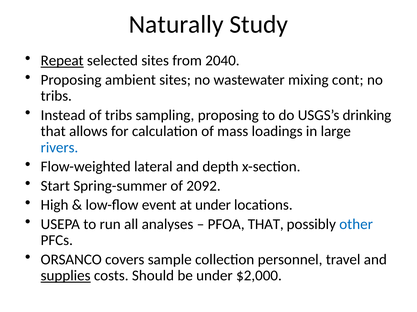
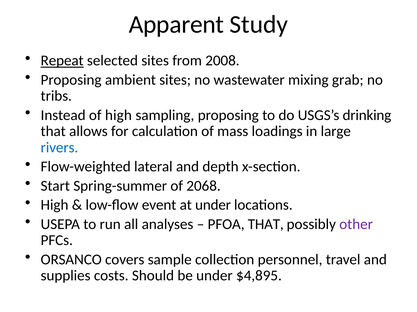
Naturally: Naturally -> Apparent
2040: 2040 -> 2008
cont: cont -> grab
of tribs: tribs -> high
2092: 2092 -> 2068
other colour: blue -> purple
supplies underline: present -> none
$2,000: $2,000 -> $4,895
